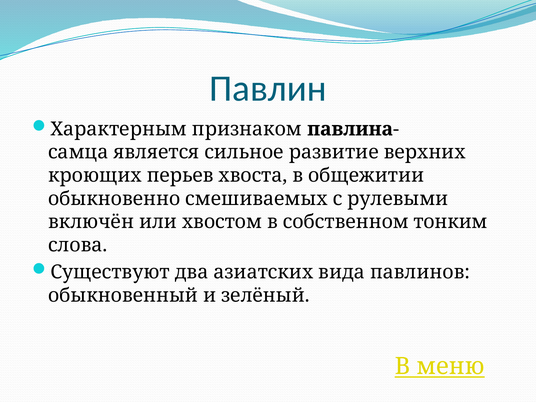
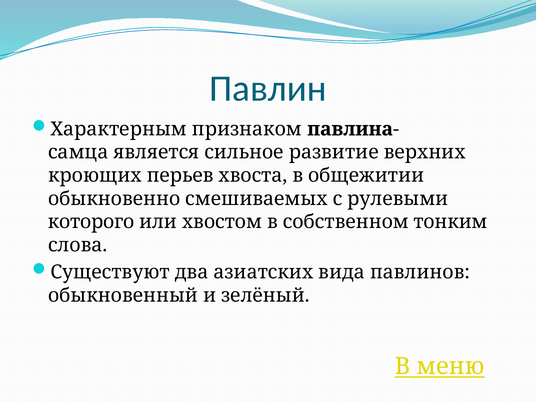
включён: включён -> которого
